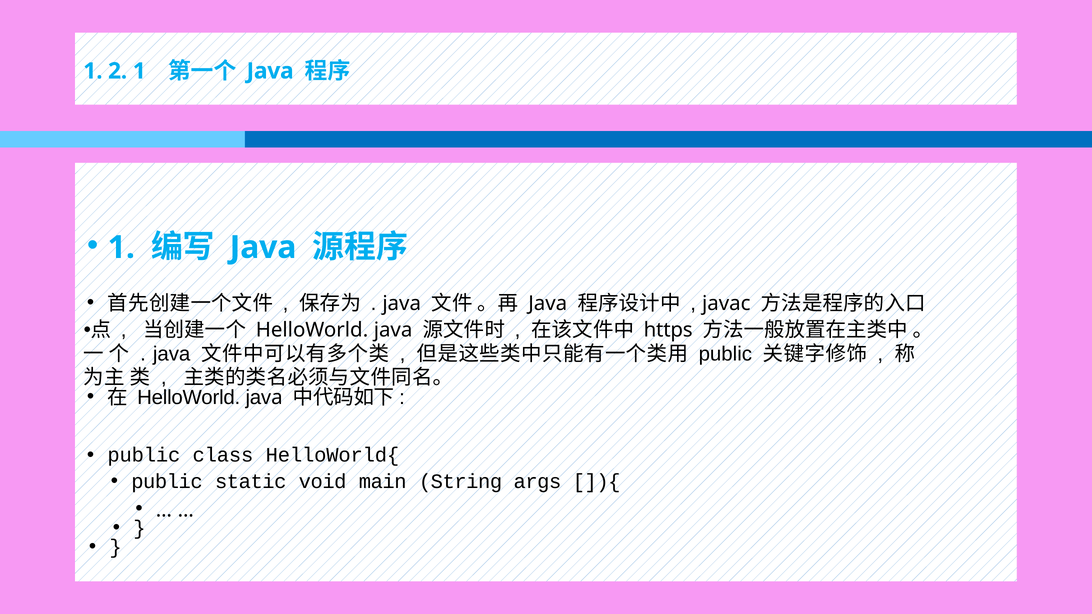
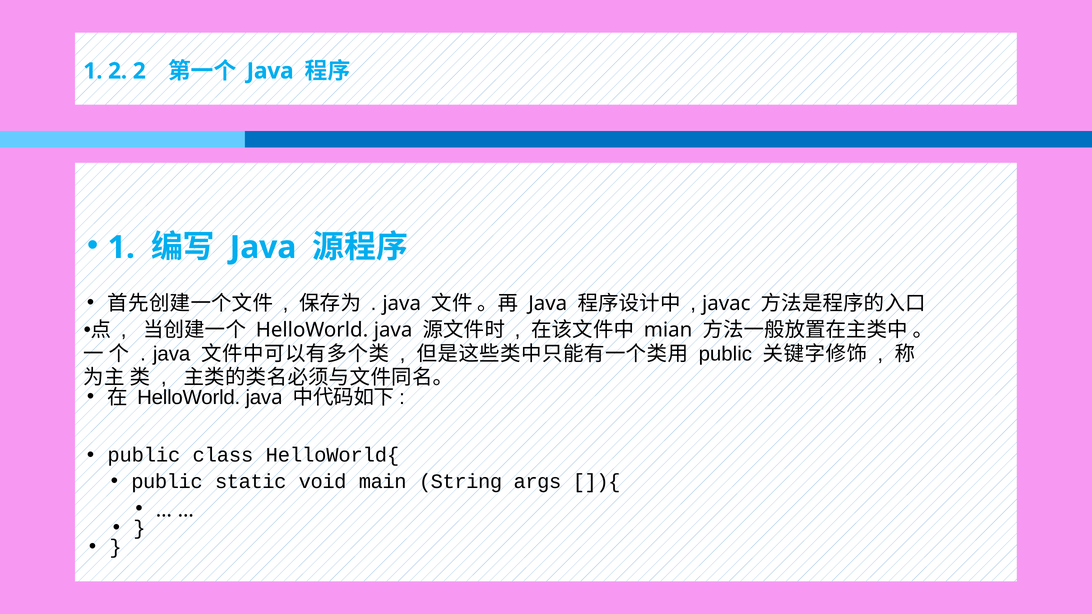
2 1: 1 -> 2
https: https -> mian
